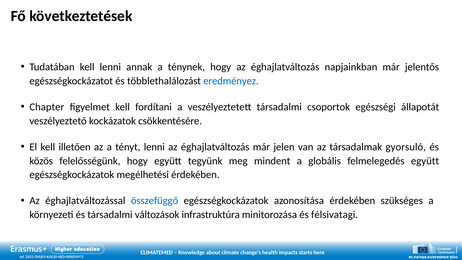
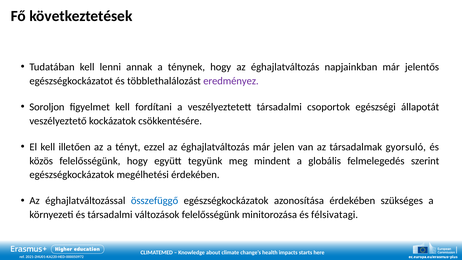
eredményez colour: blue -> purple
Chapter: Chapter -> Soroljon
tényt lenni: lenni -> ezzel
felmelegedés együtt: együtt -> szerint
változások infrastruktúra: infrastruktúra -> felelősségünk
